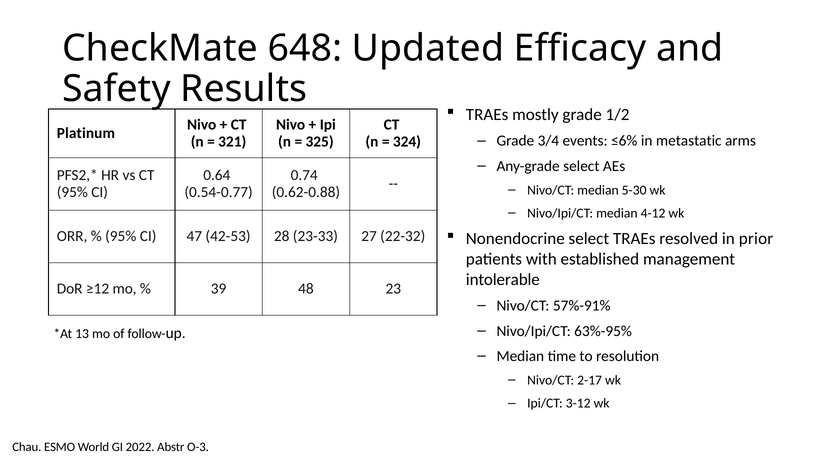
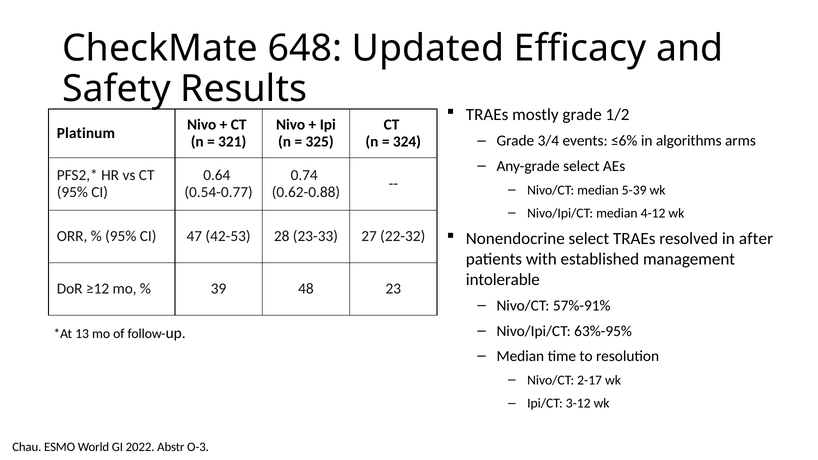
metastatic: metastatic -> algorithms
5-30: 5-30 -> 5-39
prior: prior -> after
